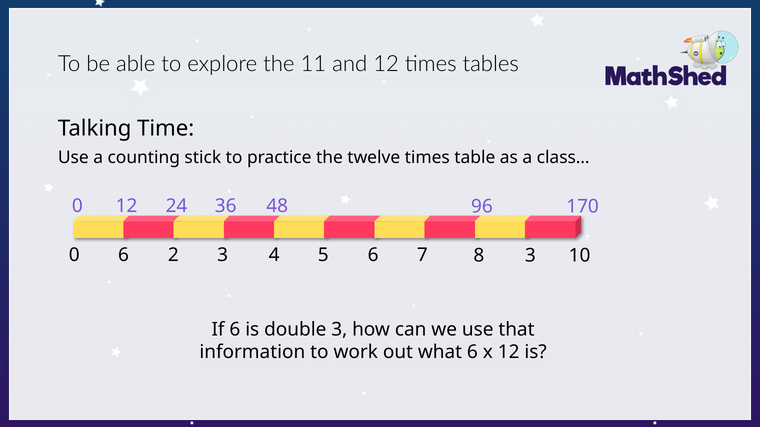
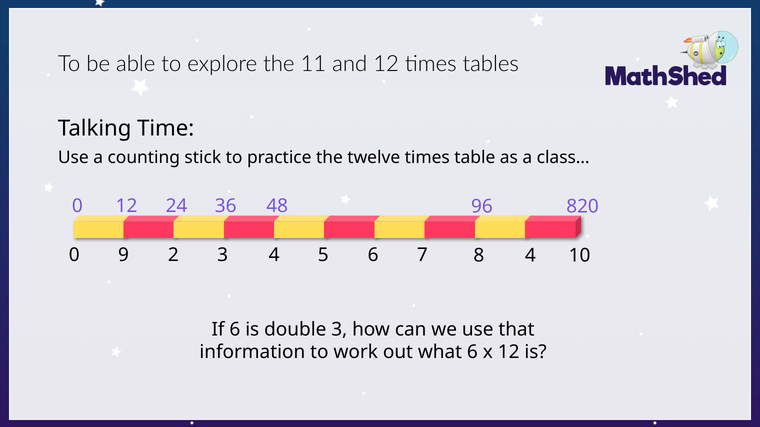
170: 170 -> 820
0 6: 6 -> 9
8 3: 3 -> 4
